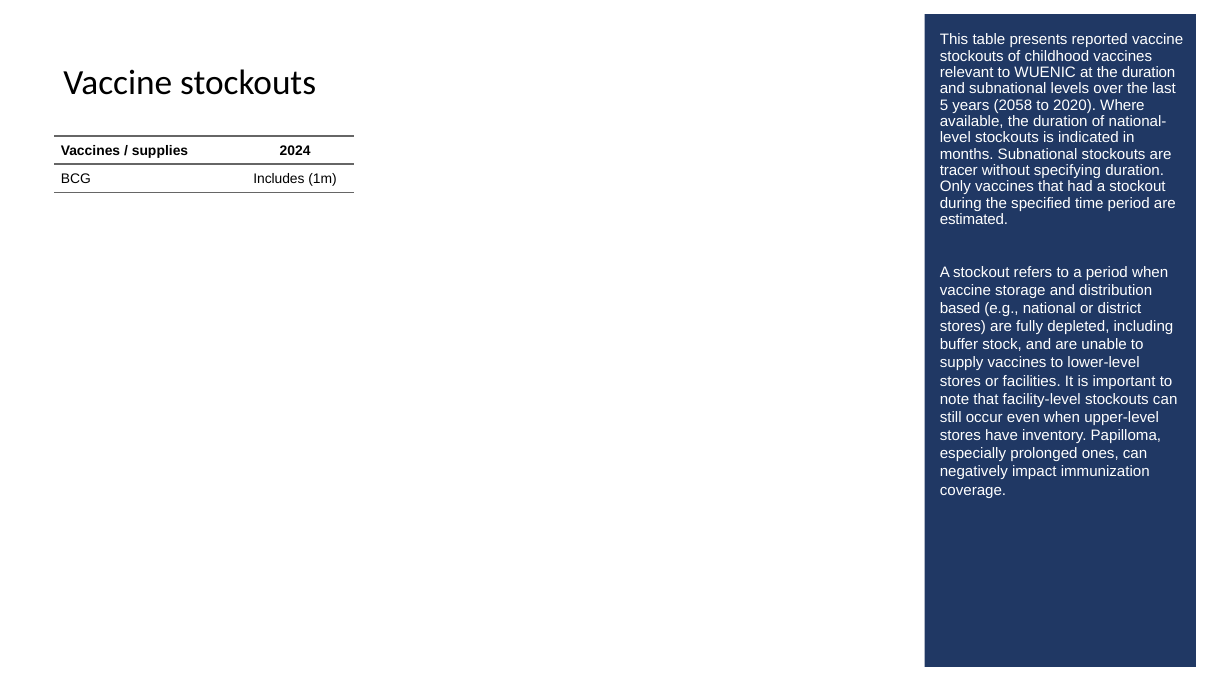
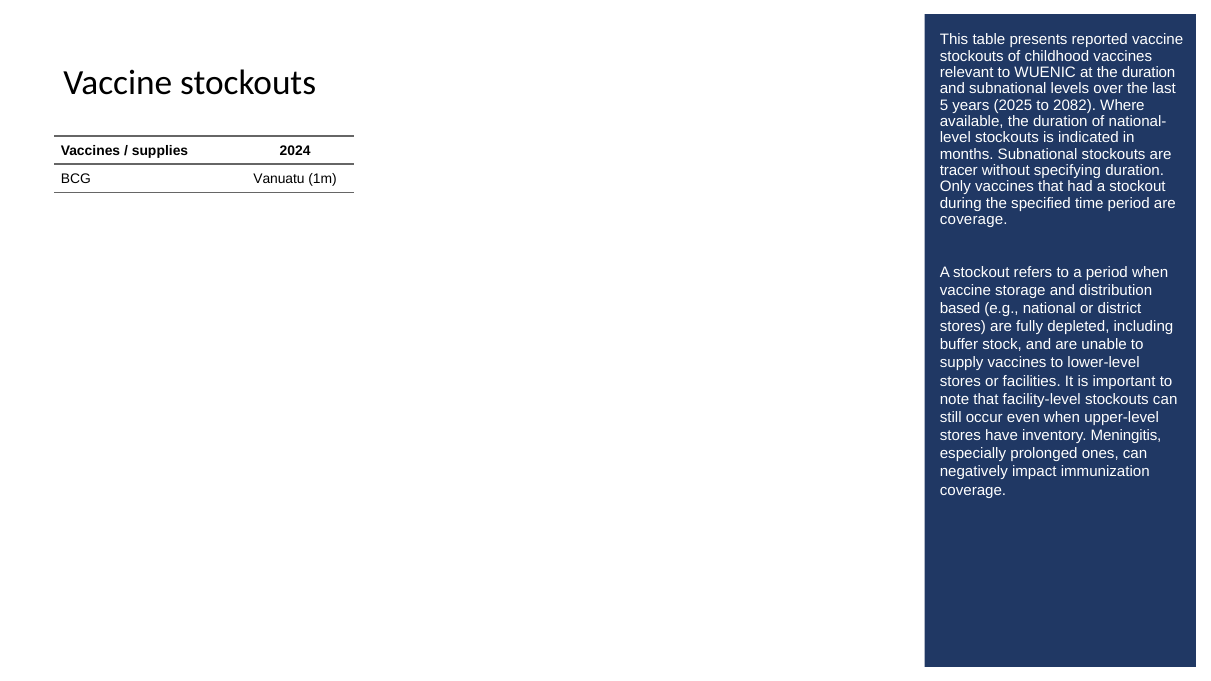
2058: 2058 -> 2025
2020: 2020 -> 2082
Includes: Includes -> Vanuatu
estimated at (974, 220): estimated -> coverage
Papilloma: Papilloma -> Meningitis
